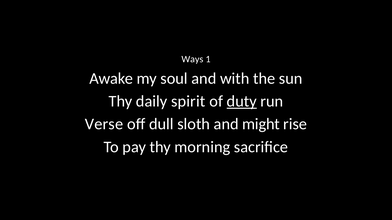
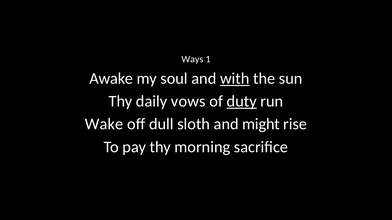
with underline: none -> present
spirit: spirit -> vows
Verse: Verse -> Wake
